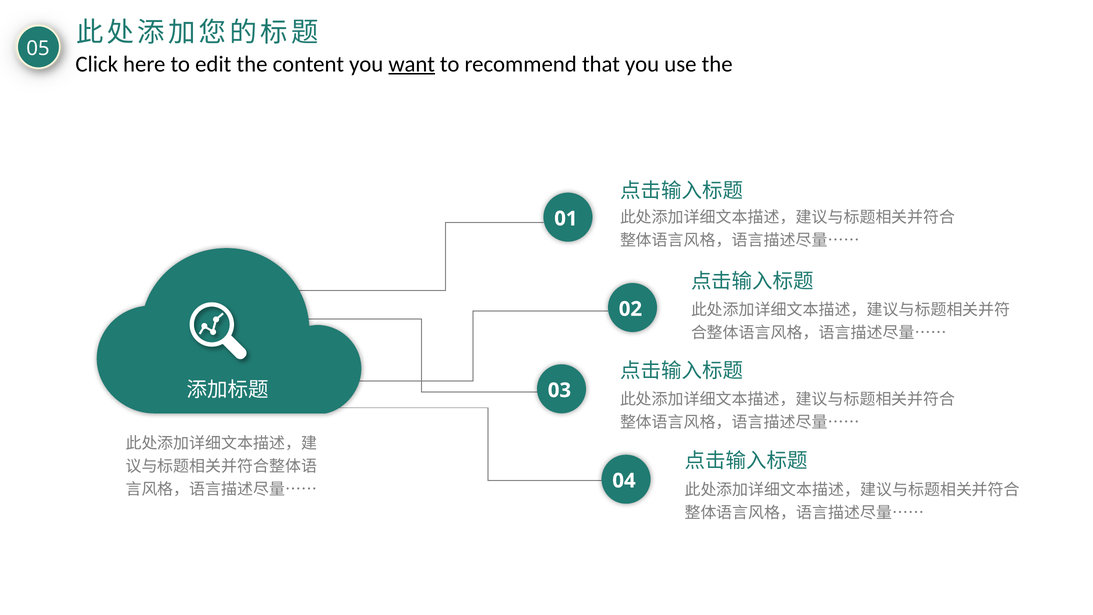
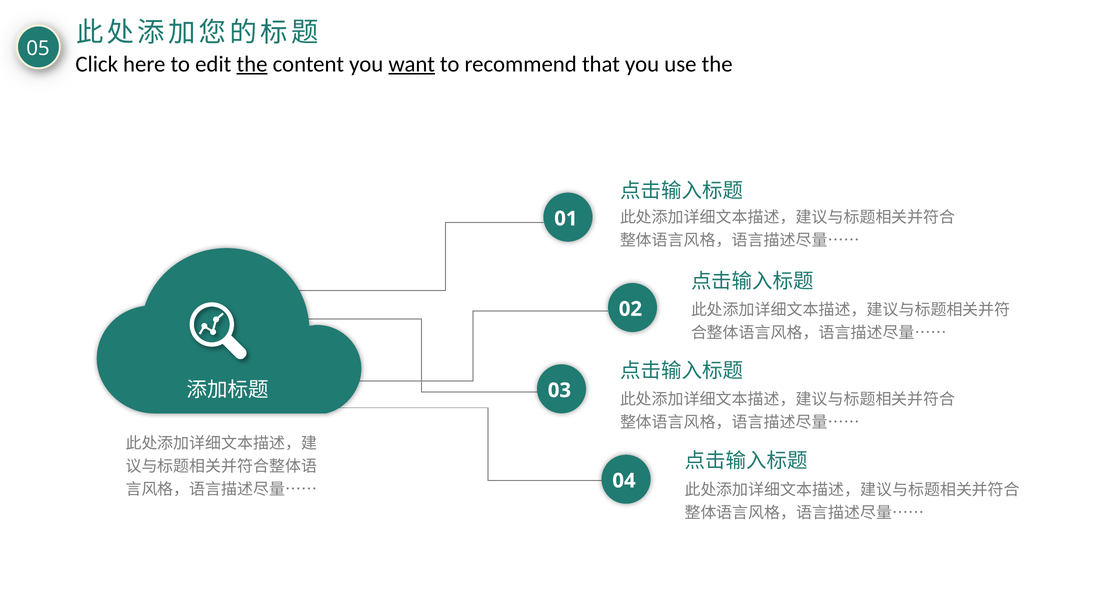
the at (252, 64) underline: none -> present
